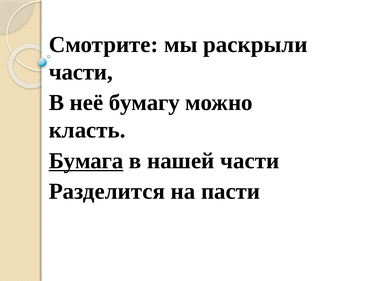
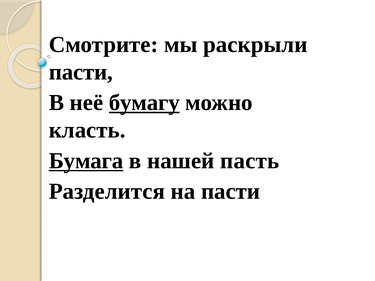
части at (81, 72): части -> пасти
бумагу underline: none -> present
нашей части: части -> пасть
